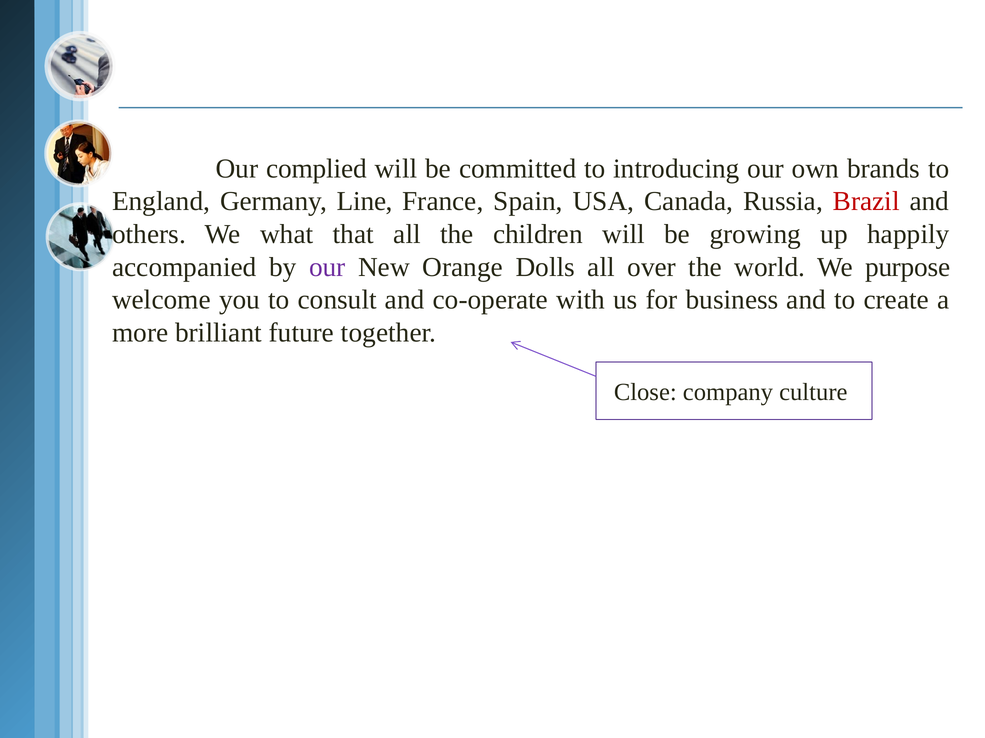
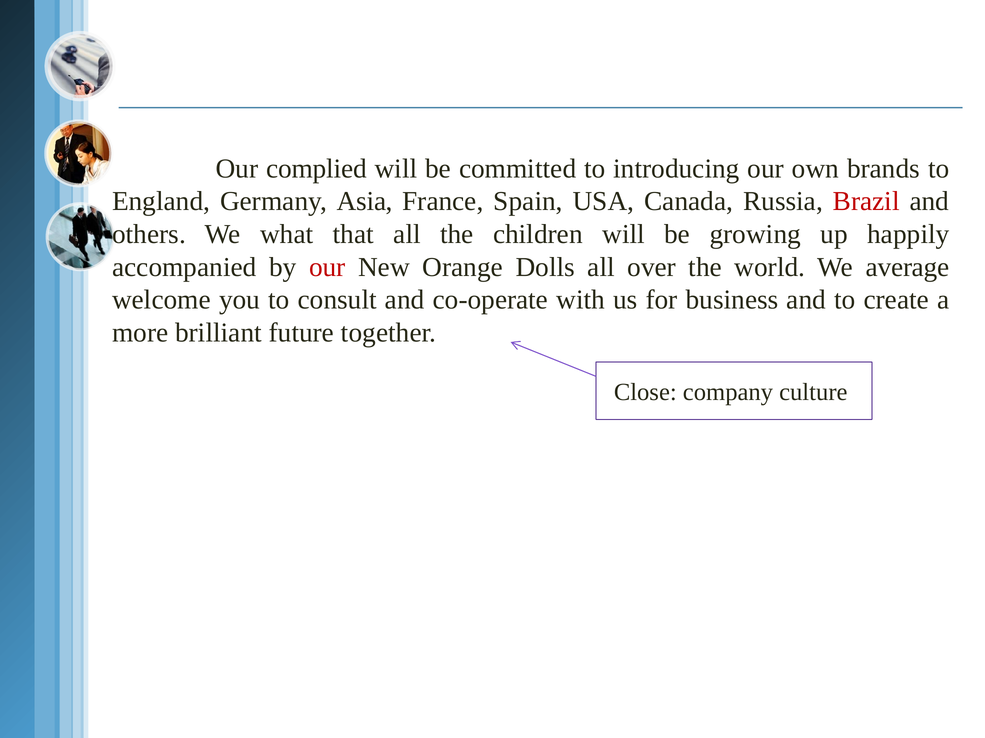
Line: Line -> Asia
our at (327, 267) colour: purple -> red
purpose: purpose -> average
